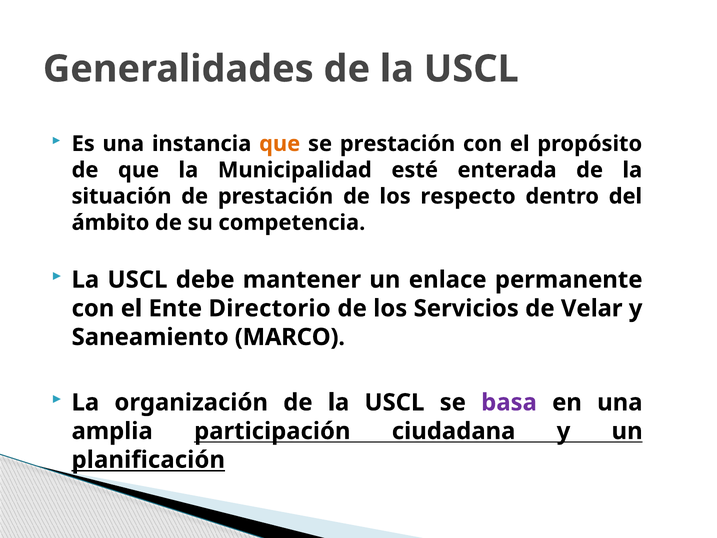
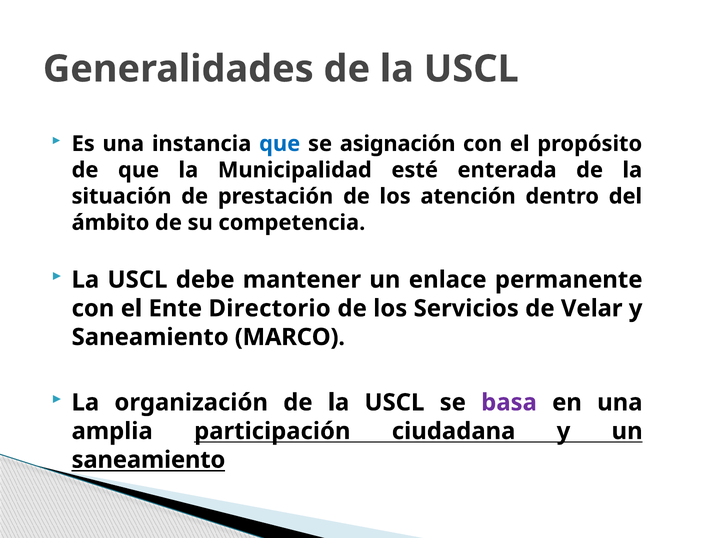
que at (280, 144) colour: orange -> blue
se prestación: prestación -> asignación
respecto: respecto -> atención
planificación at (148, 460): planificación -> saneamiento
